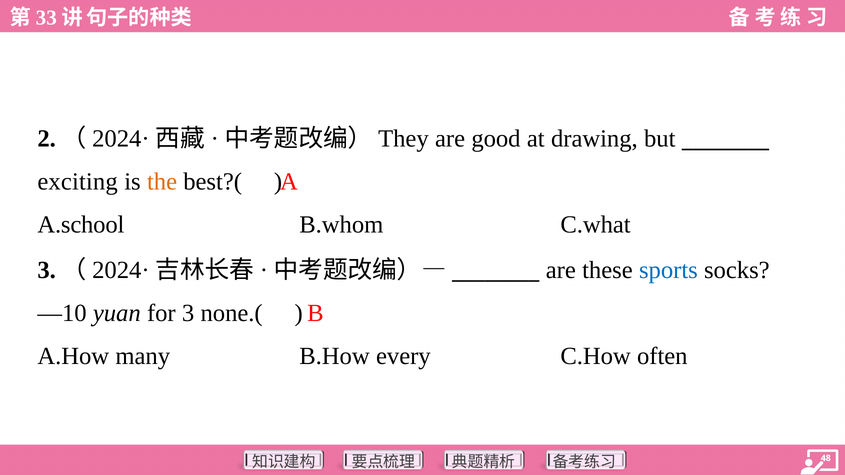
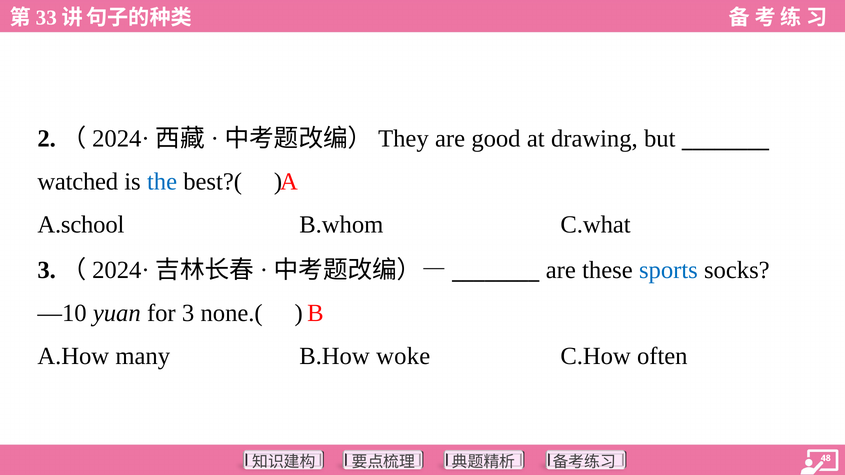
exciting: exciting -> watched
the colour: orange -> blue
every: every -> woke
